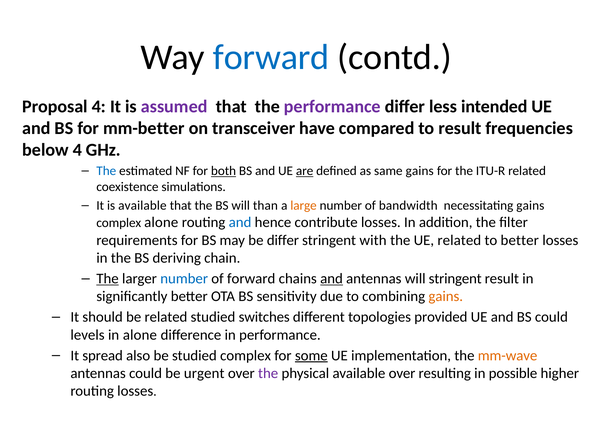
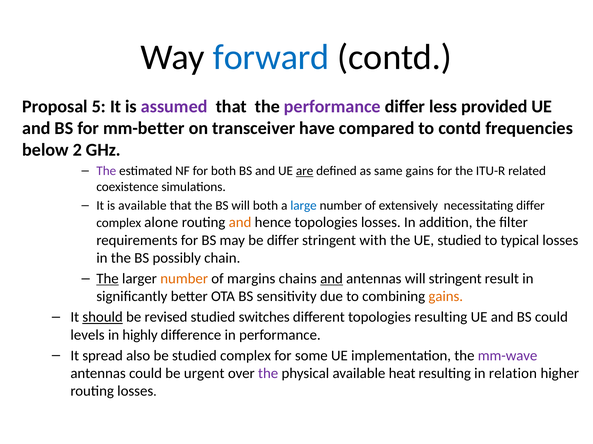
Proposal 4: 4 -> 5
intended: intended -> provided
to result: result -> contd
below 4: 4 -> 2
The at (106, 171) colour: blue -> purple
both at (224, 171) underline: present -> none
will than: than -> both
large colour: orange -> blue
bandwidth: bandwidth -> extensively
necessitating gains: gains -> differ
and at (240, 223) colour: blue -> orange
hence contribute: contribute -> topologies
UE related: related -> studied
to better: better -> typical
deriving: deriving -> possibly
number at (184, 279) colour: blue -> orange
of forward: forward -> margins
should underline: none -> present
be related: related -> revised
topologies provided: provided -> resulting
in alone: alone -> highly
some underline: present -> none
mm-wave colour: orange -> purple
available over: over -> heat
possible: possible -> relation
